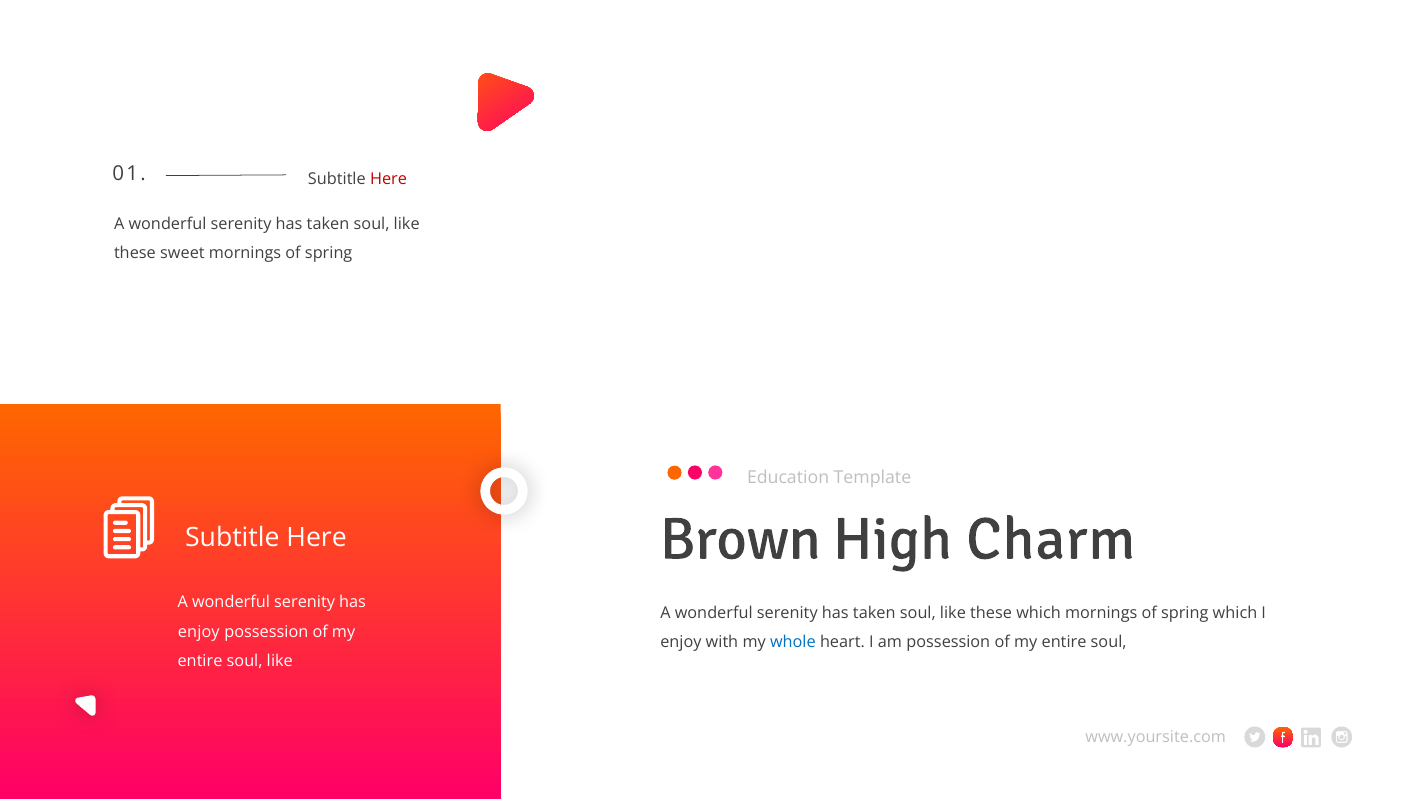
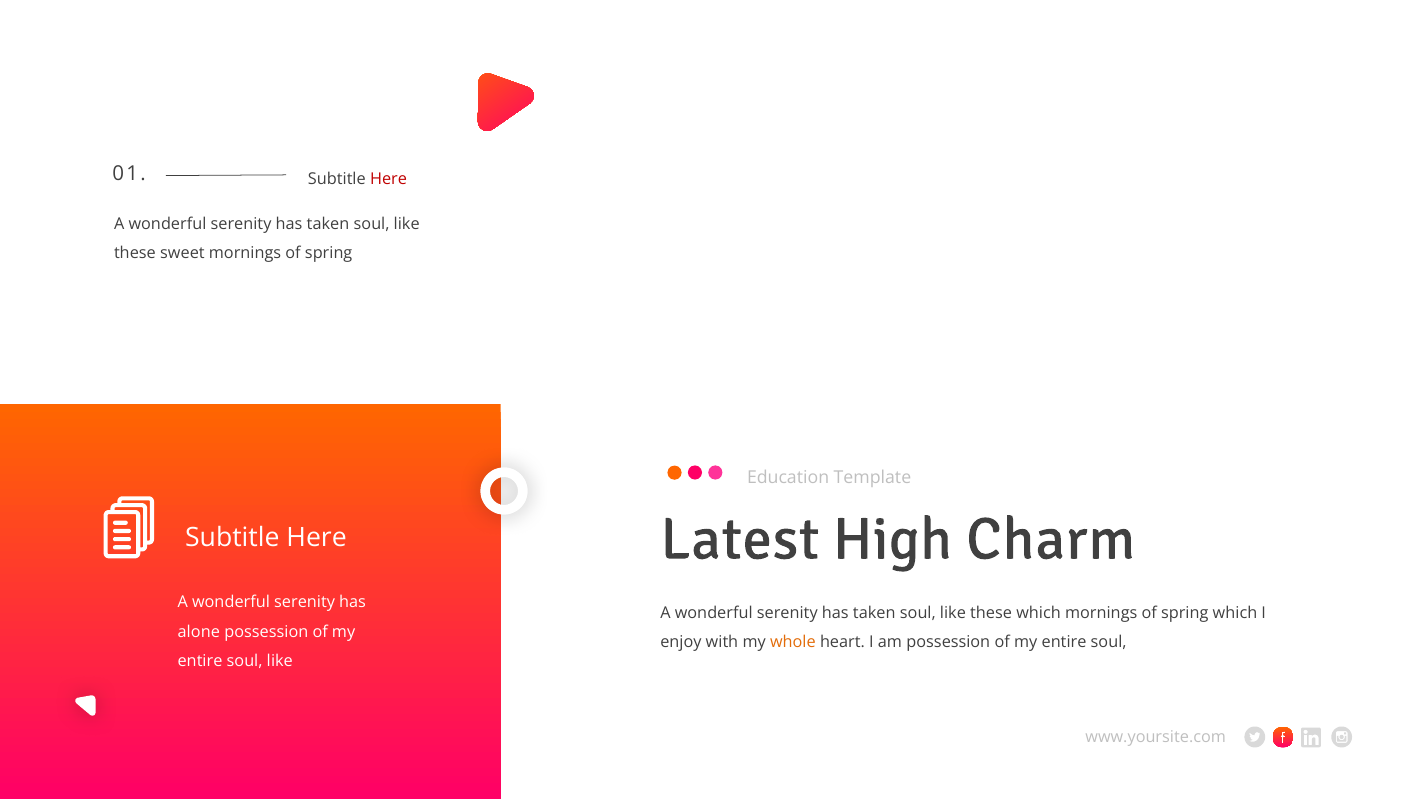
Brown: Brown -> Latest
enjoy at (199, 632): enjoy -> alone
whole colour: blue -> orange
